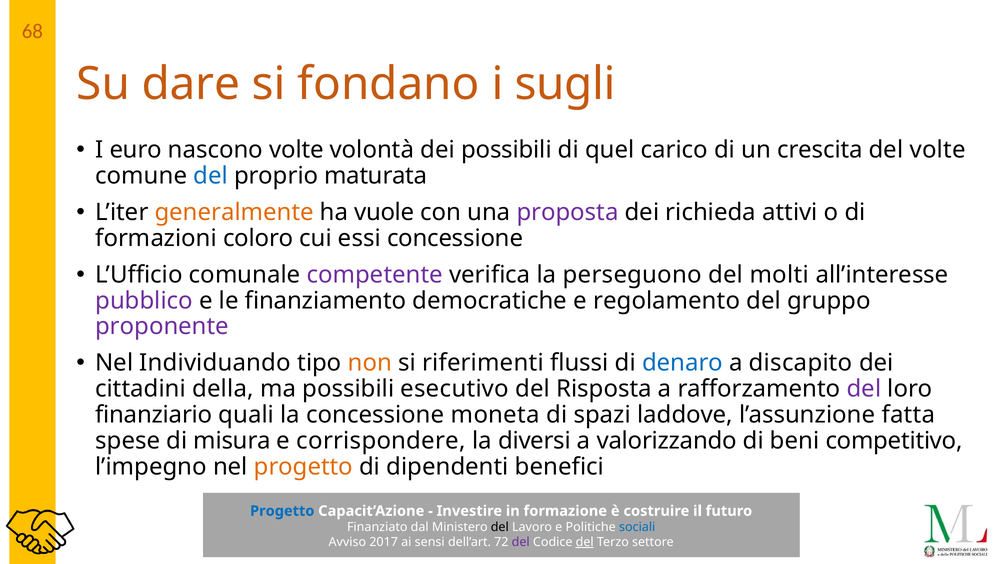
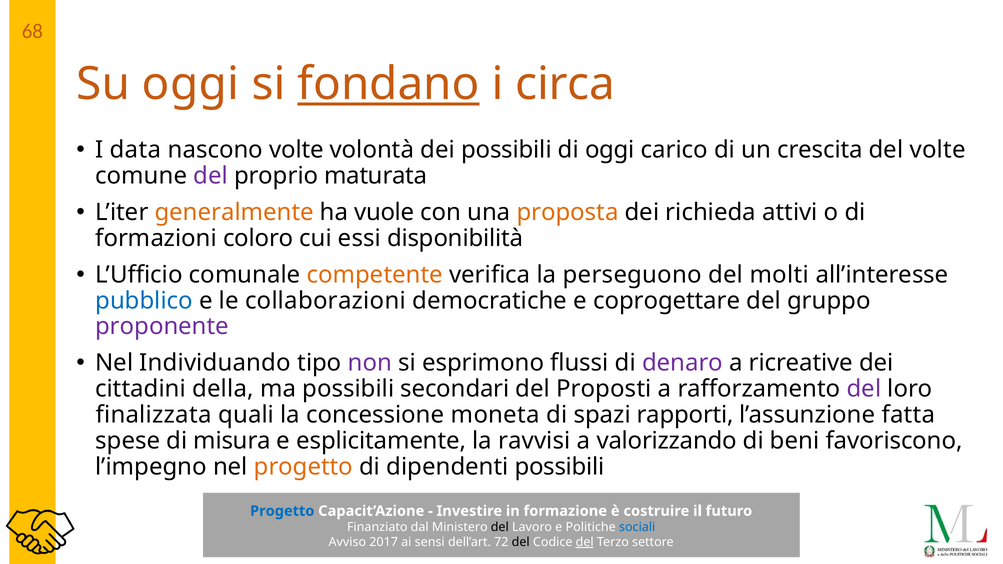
Su dare: dare -> oggi
fondano underline: none -> present
sugli: sugli -> circa
euro: euro -> data
di quel: quel -> oggi
del at (211, 176) colour: blue -> purple
proposta colour: purple -> orange
essi concessione: concessione -> disponibilità
competente colour: purple -> orange
pubblico colour: purple -> blue
finanziamento: finanziamento -> collaborazioni
regolamento: regolamento -> coprogettare
non colour: orange -> purple
riferimenti: riferimenti -> esprimono
denaro colour: blue -> purple
discapito: discapito -> ricreative
esecutivo: esecutivo -> secondari
Risposta: Risposta -> Proposti
finanziario: finanziario -> finalizzata
laddove: laddove -> rapporti
corrispondere: corrispondere -> esplicitamente
diversi: diversi -> ravvisi
competitivo: competitivo -> favoriscono
dipendenti benefici: benefici -> possibili
del at (521, 542) colour: purple -> black
